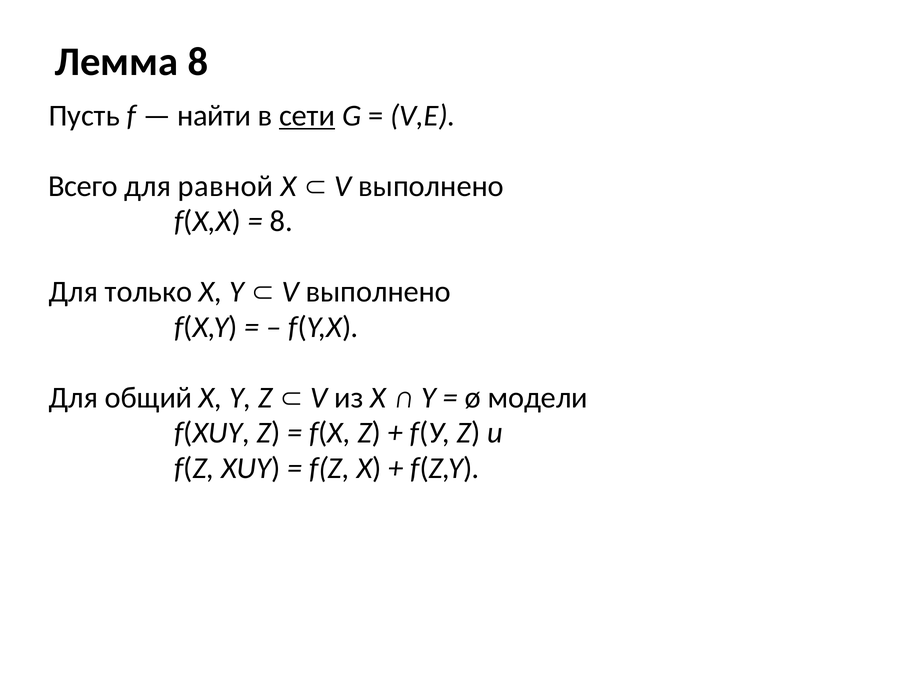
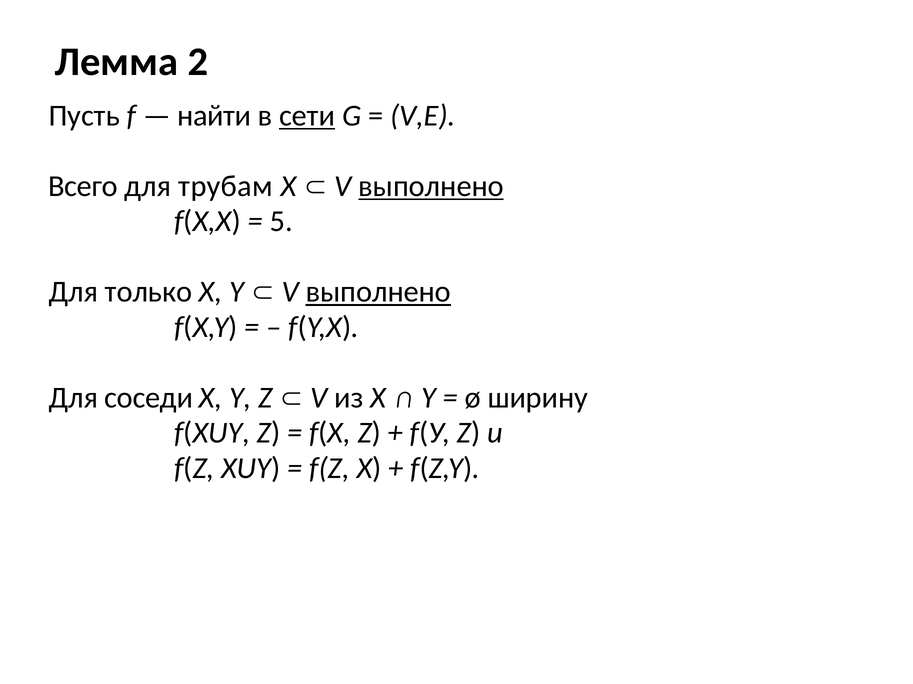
Лемма 8: 8 -> 2
равной: равной -> трубам
выполнено at (431, 186) underline: none -> present
8 at (281, 222): 8 -> 5
выполнено at (378, 292) underline: none -> present
общий: общий -> соседи
модели: модели -> ширину
